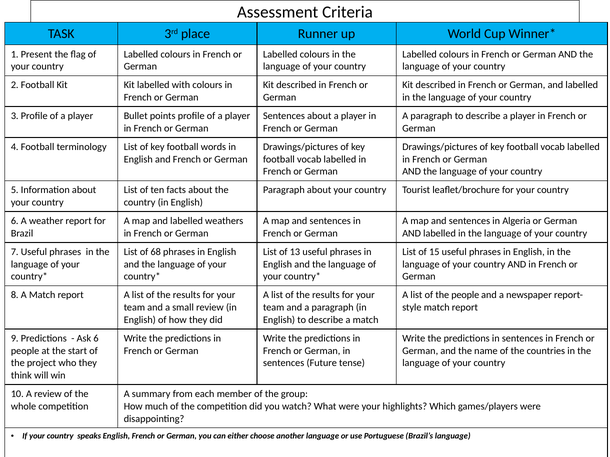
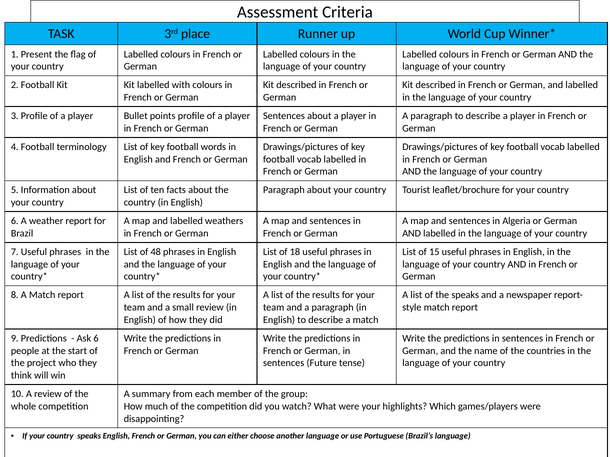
68: 68 -> 48
13: 13 -> 18
the people: people -> speaks
